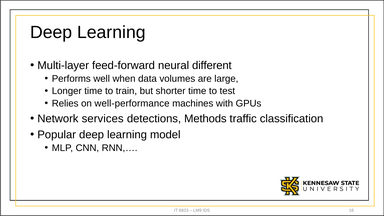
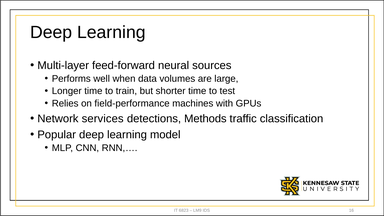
different: different -> sources
well-performance: well-performance -> field-performance
